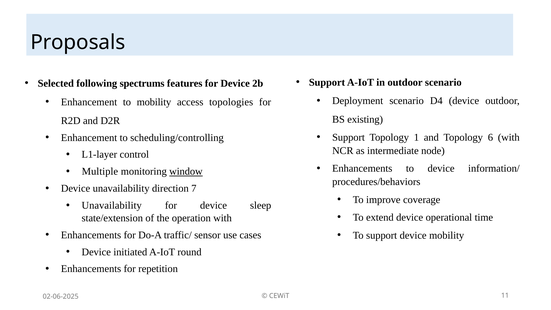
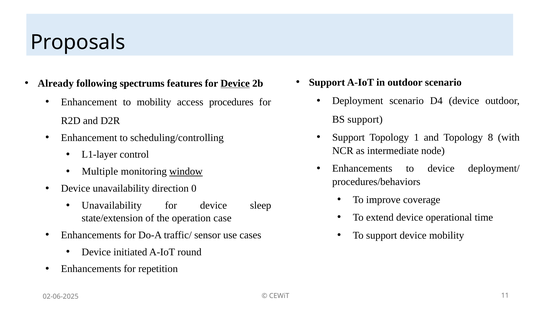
Selected: Selected -> Already
Device at (235, 83) underline: none -> present
topologies: topologies -> procedures
BS existing: existing -> support
6: 6 -> 8
information/: information/ -> deployment/
7: 7 -> 0
operation with: with -> case
